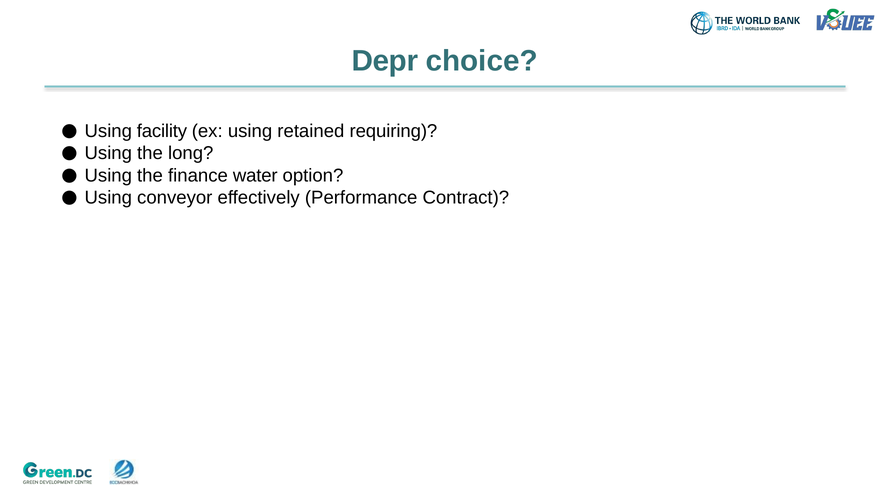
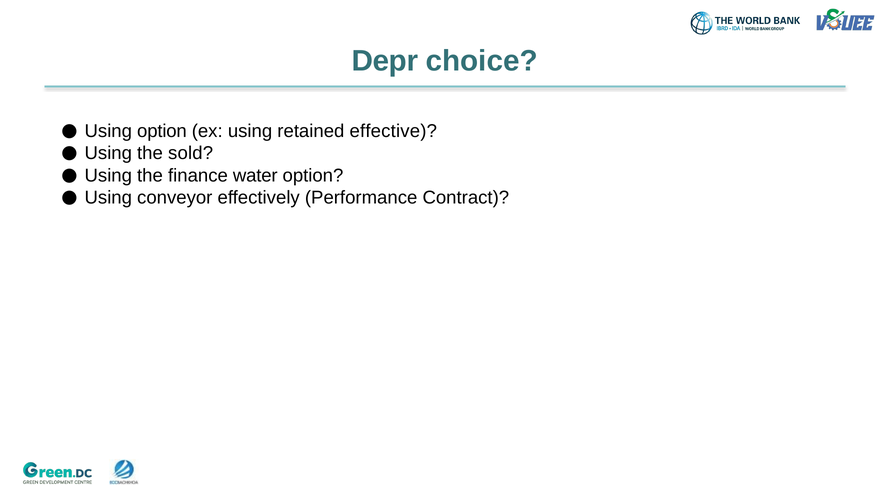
Using facility: facility -> option
requiring: requiring -> effective
long: long -> sold
